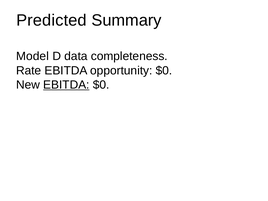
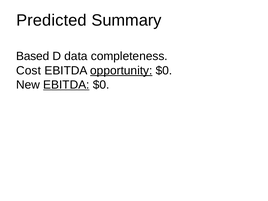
Model: Model -> Based
Rate: Rate -> Cost
opportunity underline: none -> present
